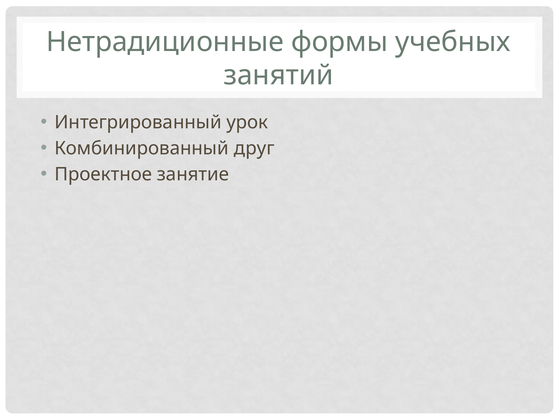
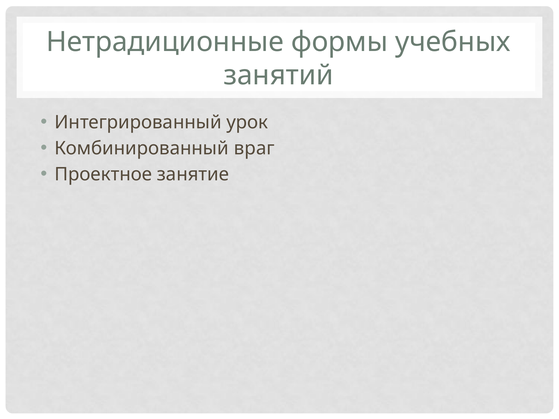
друг: друг -> враг
